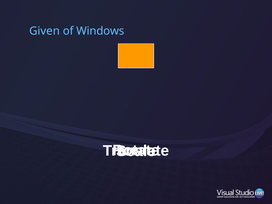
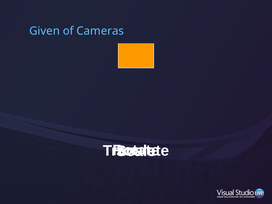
Windows: Windows -> Cameras
